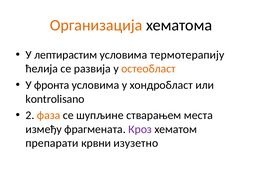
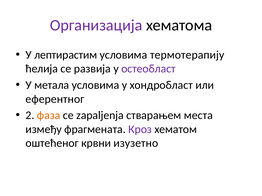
Организација colour: orange -> purple
остеобласт colour: orange -> purple
фронта: фронта -> метала
kontrolisano: kontrolisano -> еферентног
шупљине: шупљине -> zapaljenja
препарати: препарати -> оштећеног
